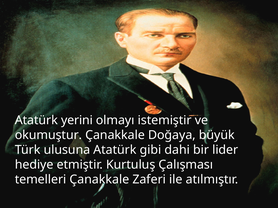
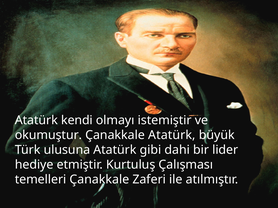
yerini: yerini -> kendi
Çanakkale Doğaya: Doğaya -> Atatürk
